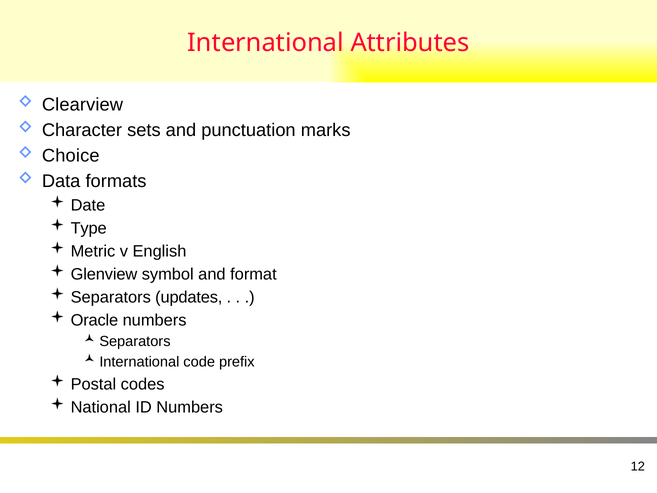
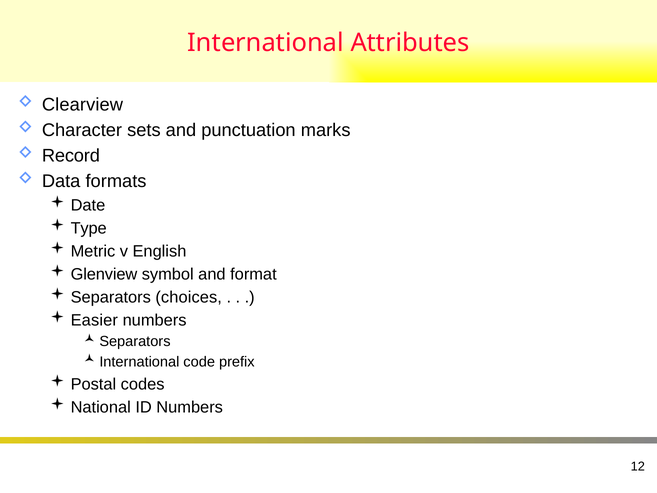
Choice: Choice -> Record
updates: updates -> choices
Oracle: Oracle -> Easier
